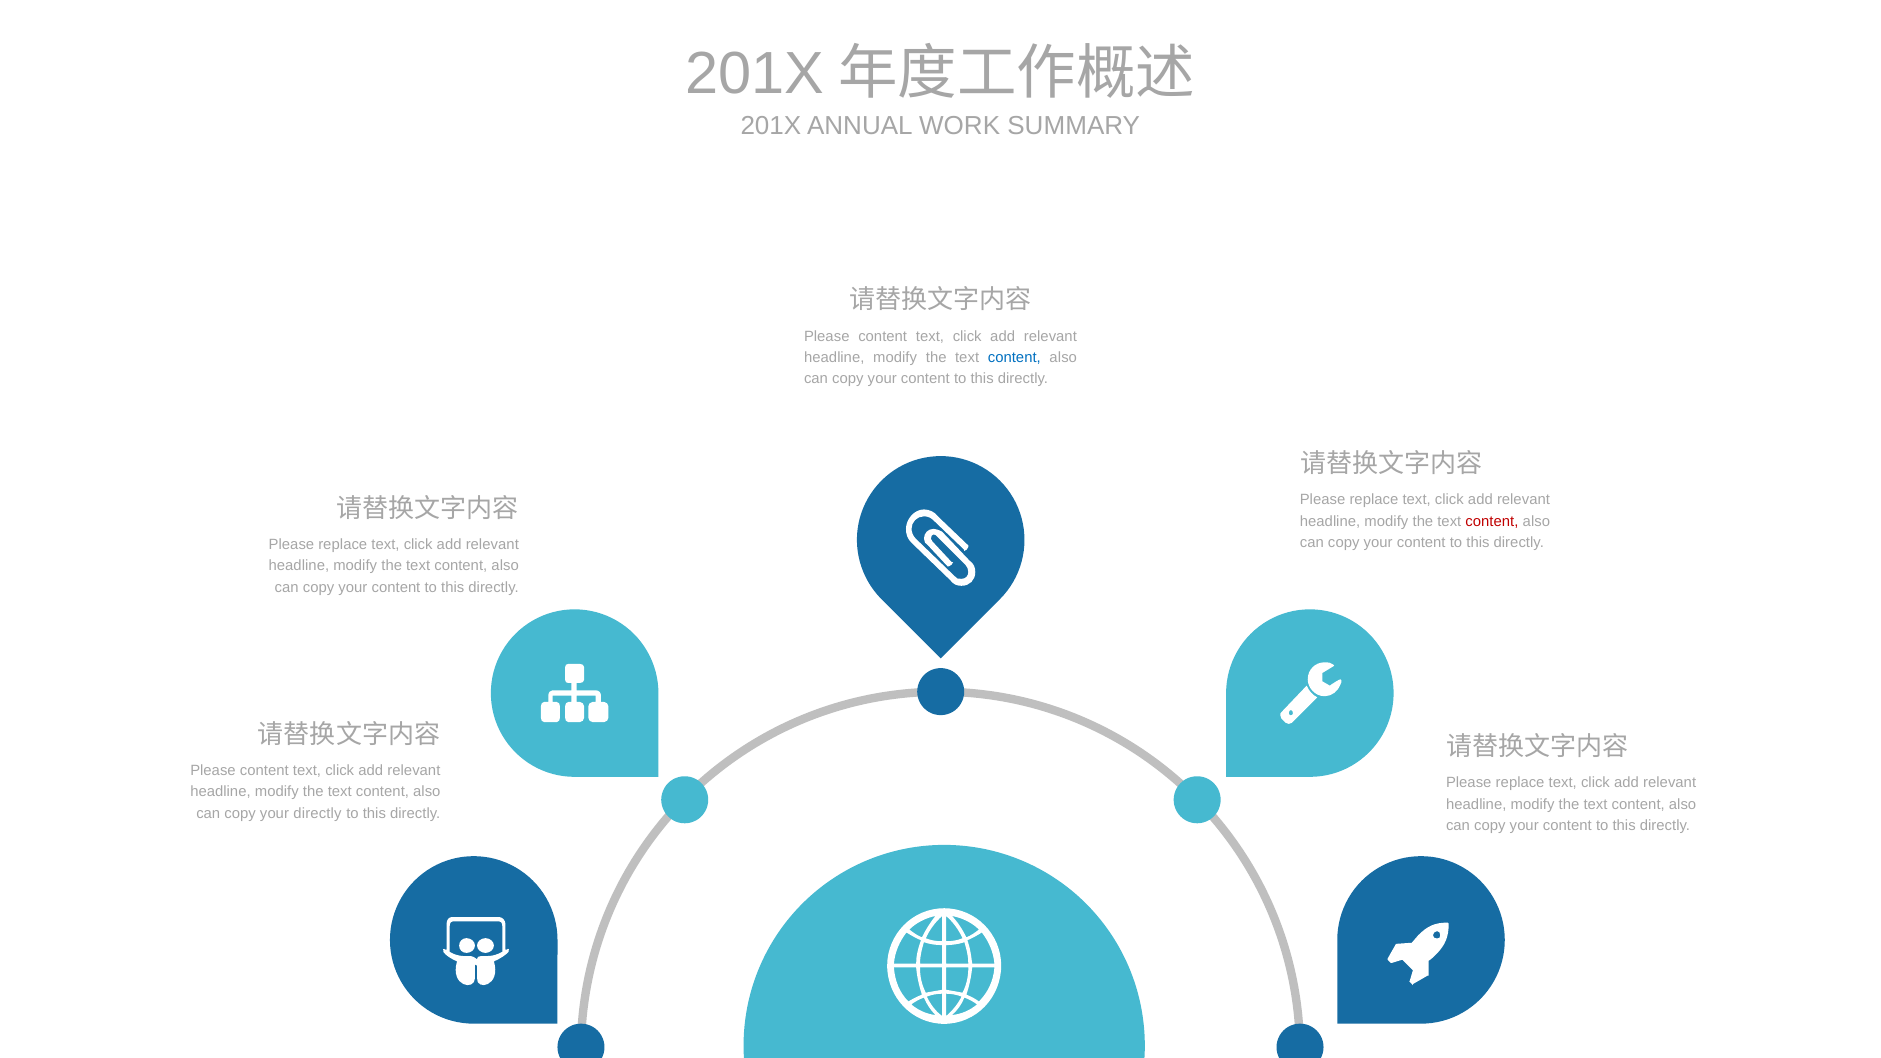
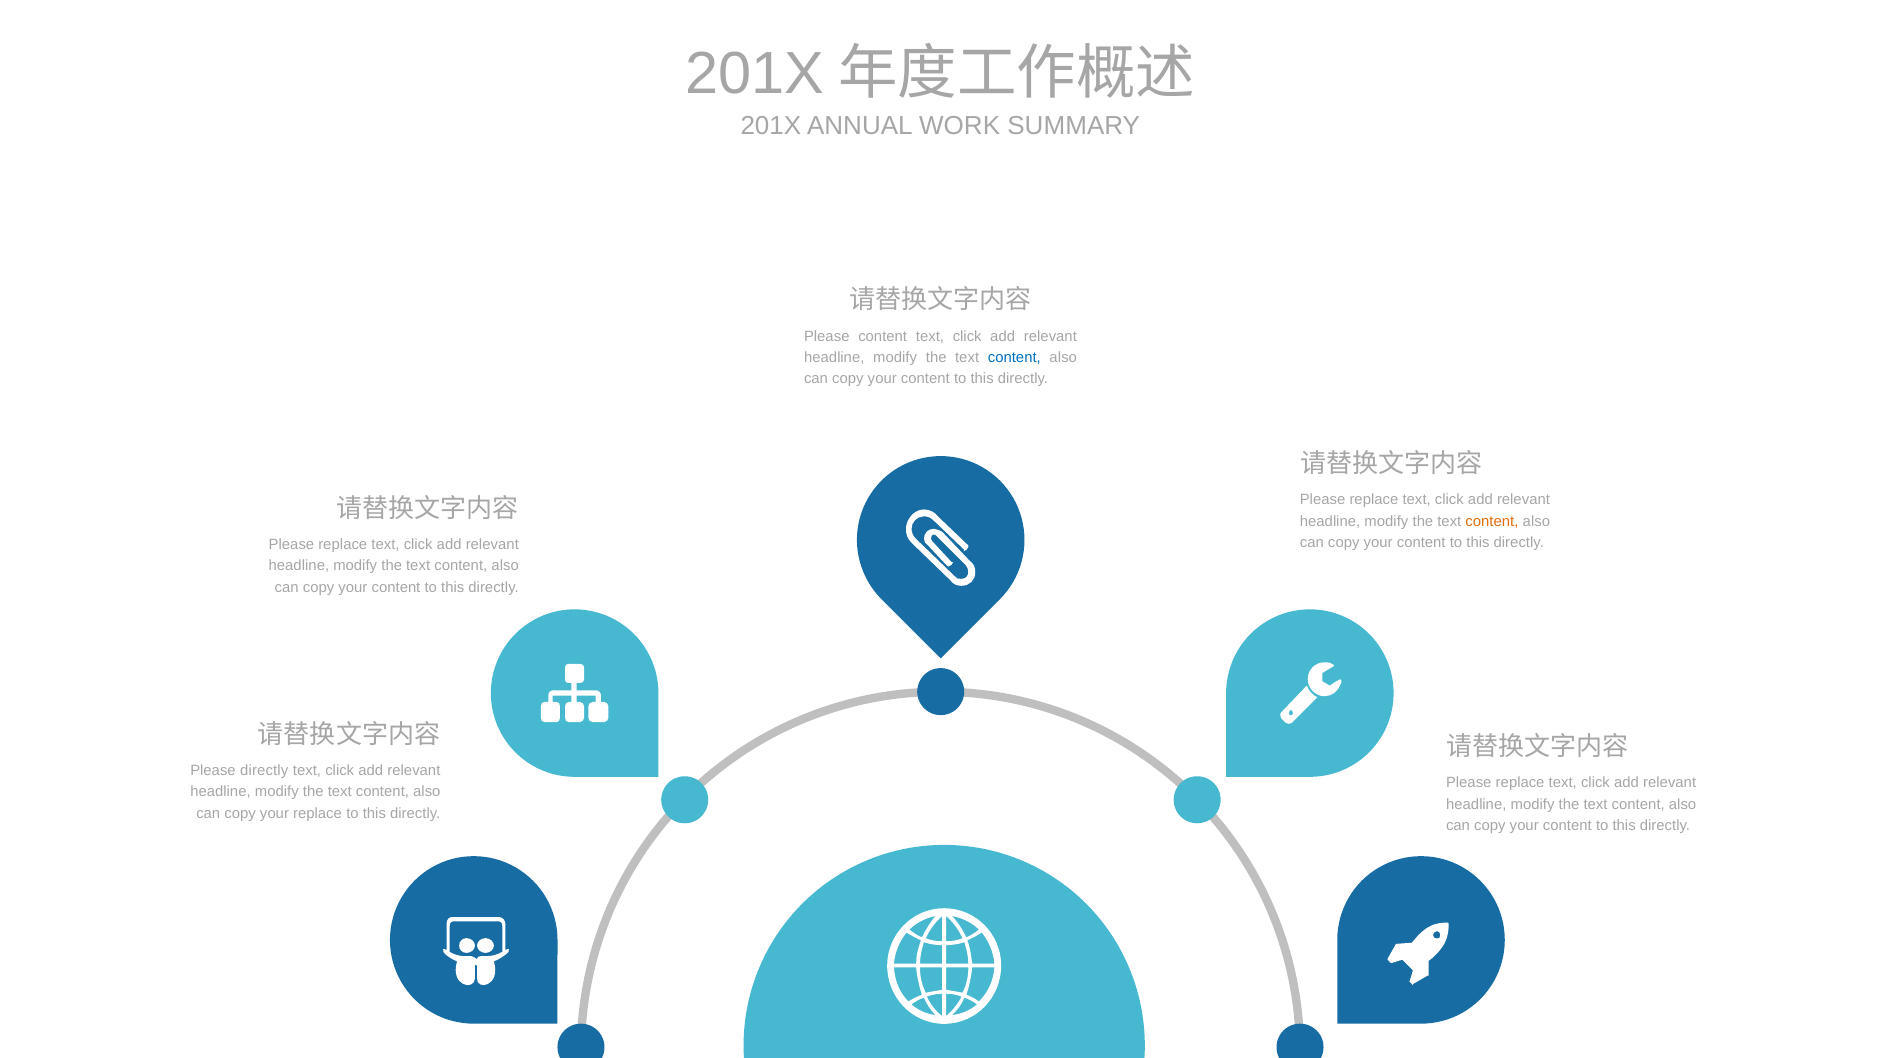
content at (1492, 521) colour: red -> orange
content at (264, 771): content -> directly
your directly: directly -> replace
